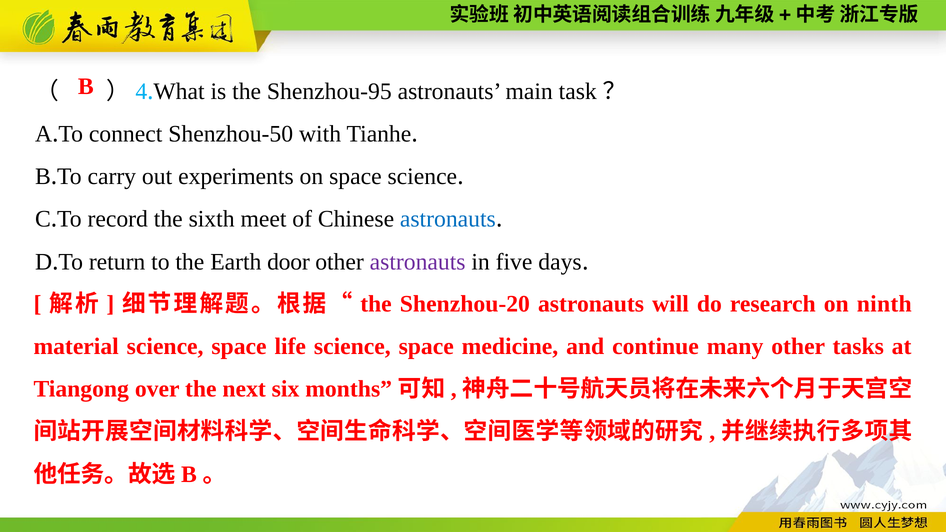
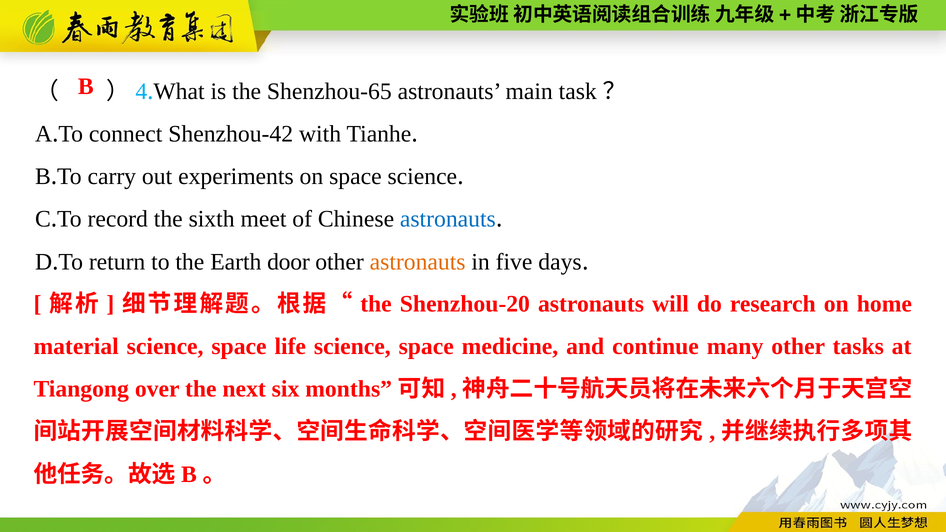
Shenzhou-95: Shenzhou-95 -> Shenzhou-65
Shenzhou-50: Shenzhou-50 -> Shenzhou-42
astronauts at (418, 262) colour: purple -> orange
ninth: ninth -> home
